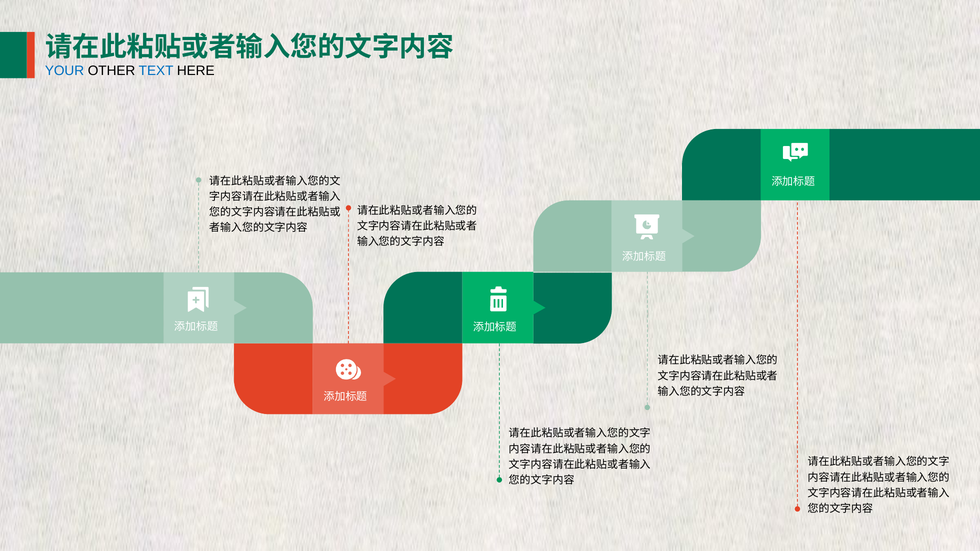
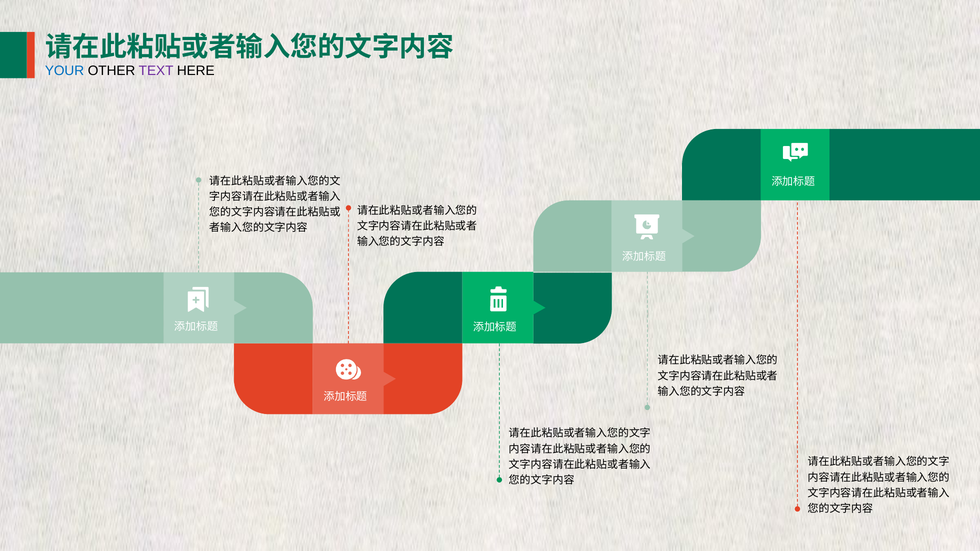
TEXT colour: blue -> purple
